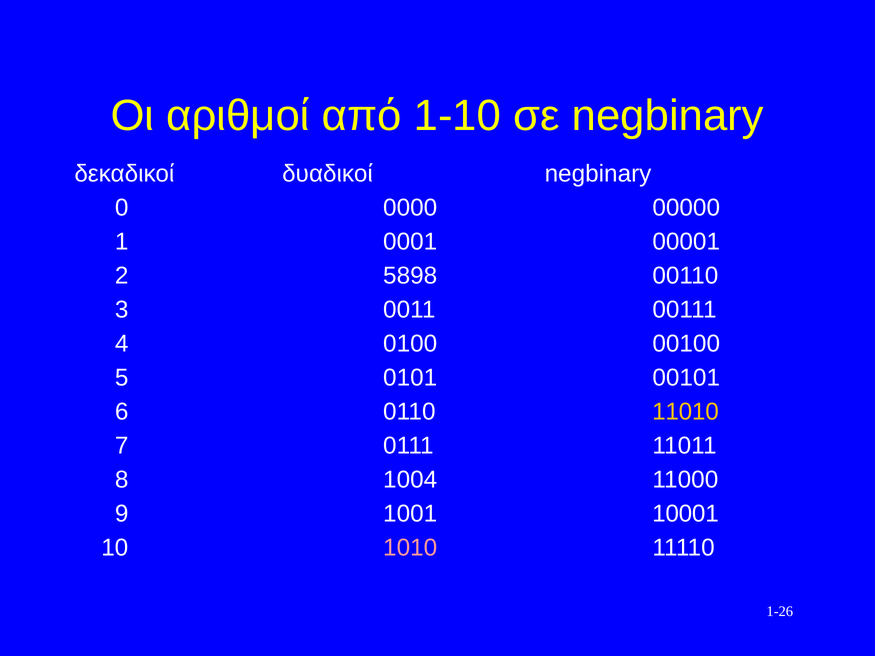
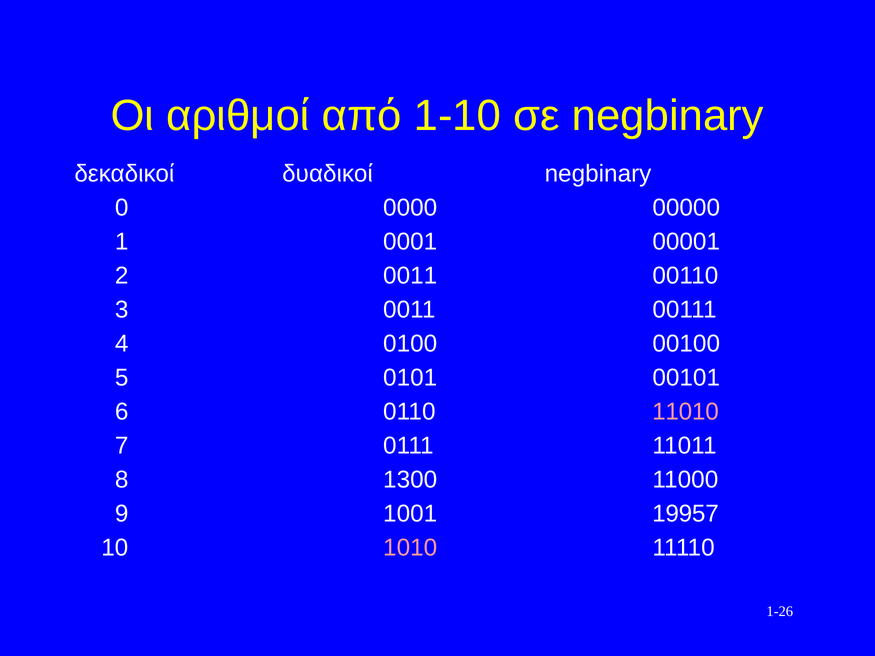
2 5898: 5898 -> 0011
11010 colour: yellow -> pink
1004: 1004 -> 1300
10001: 10001 -> 19957
